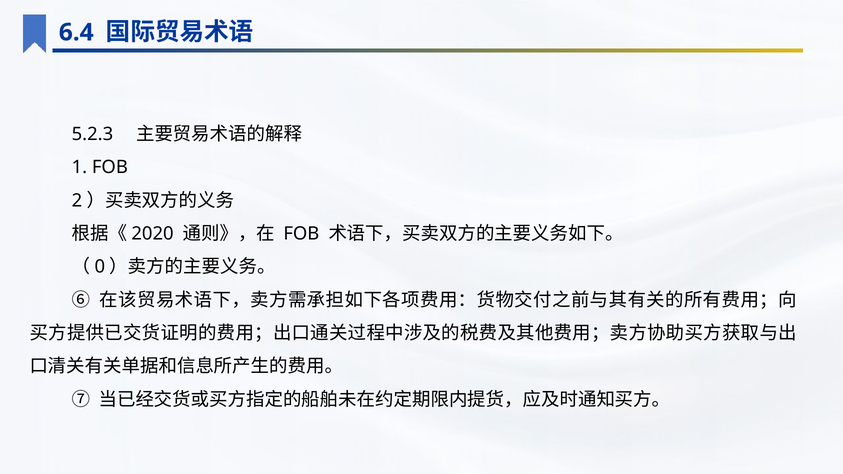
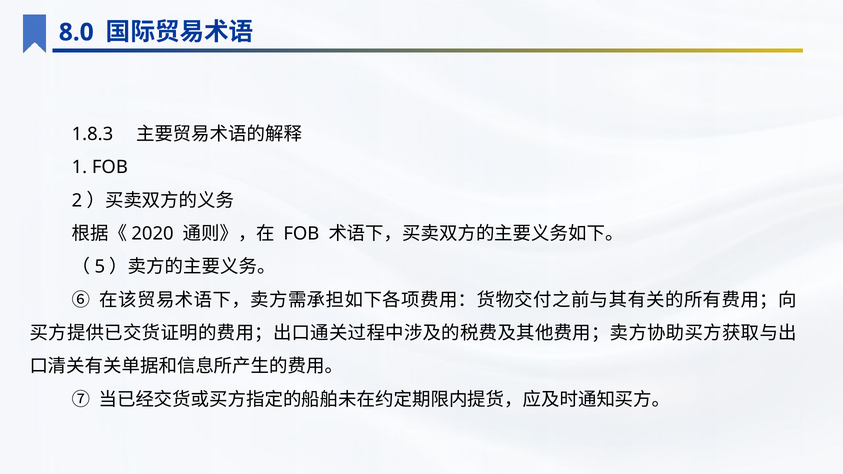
6.4: 6.4 -> 8.0
5.2.3: 5.2.3 -> 1.8.3
0: 0 -> 5
